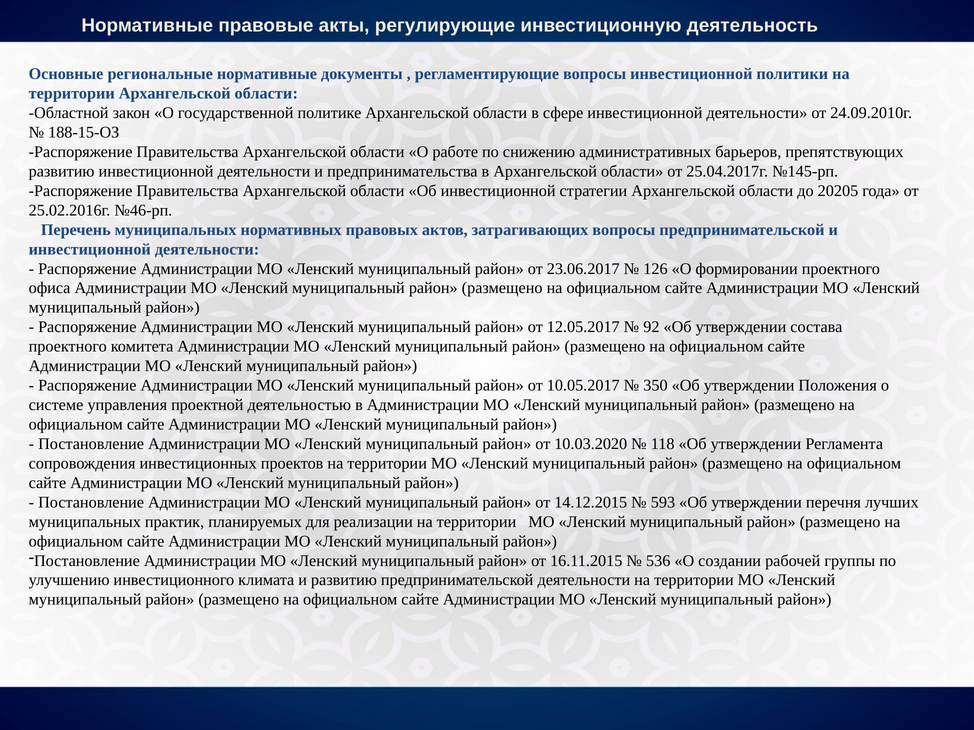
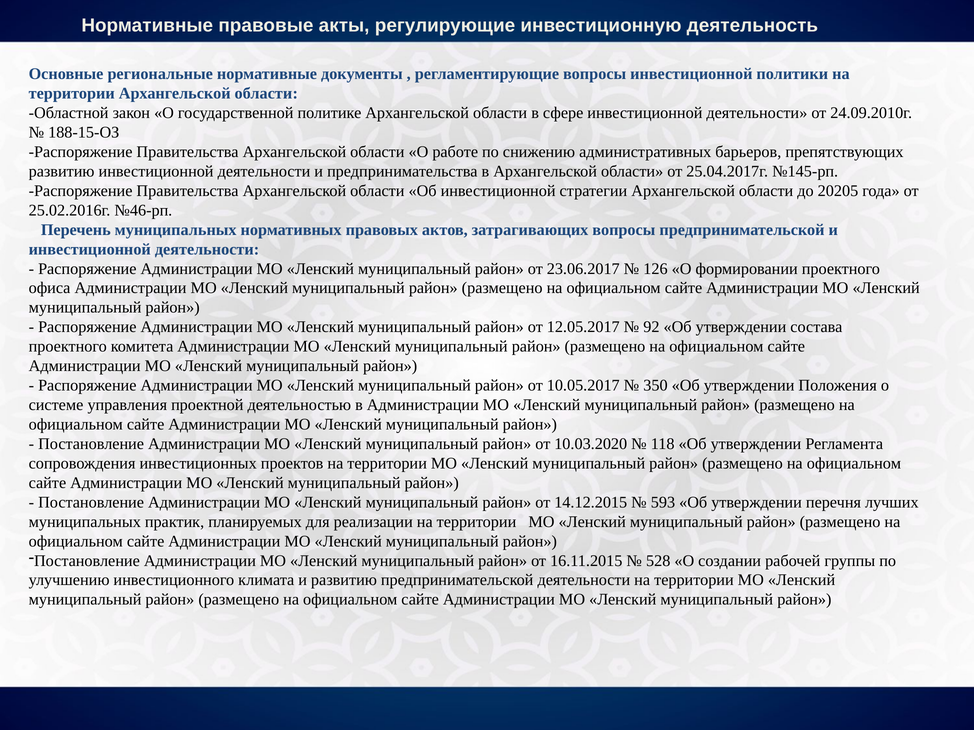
536: 536 -> 528
